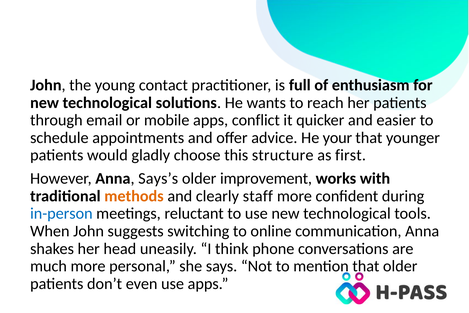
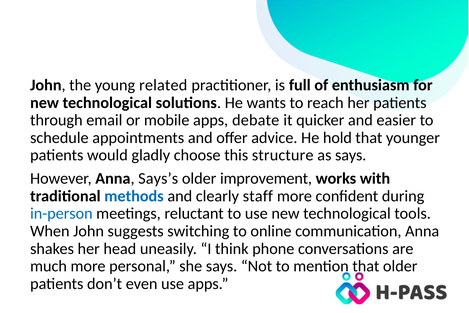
contact: contact -> related
conflict: conflict -> debate
your: your -> hold
as first: first -> says
methods colour: orange -> blue
